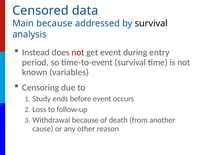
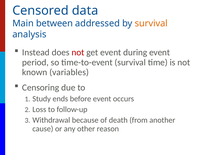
Main because: because -> between
survival at (151, 23) colour: black -> orange
during entry: entry -> event
